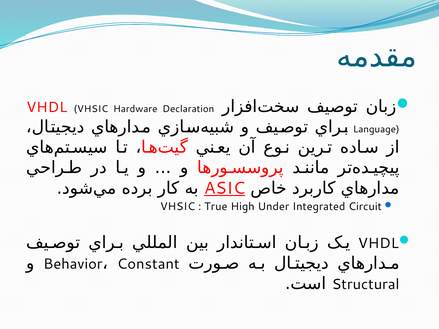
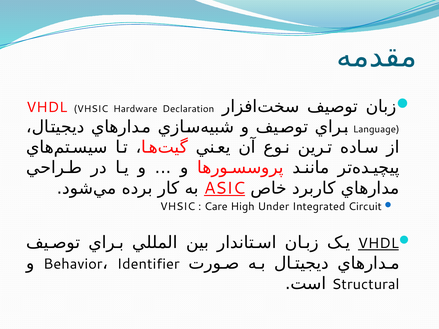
True: True -> Care
VHDL at (378, 244) underline: none -> present
Constant: Constant -> Identifier
